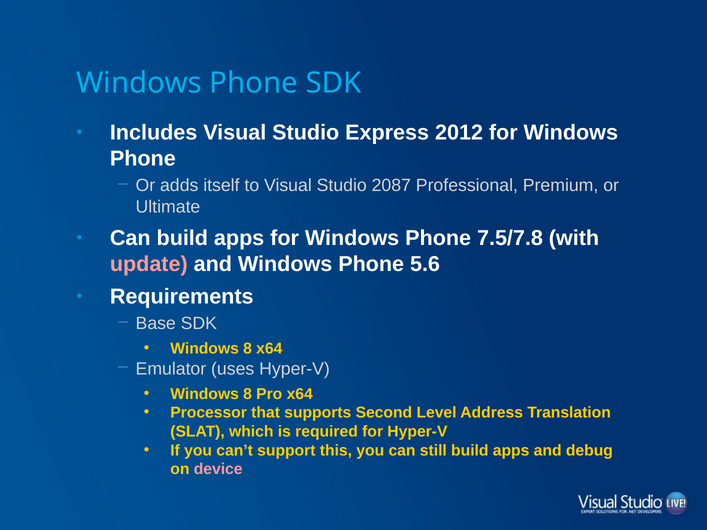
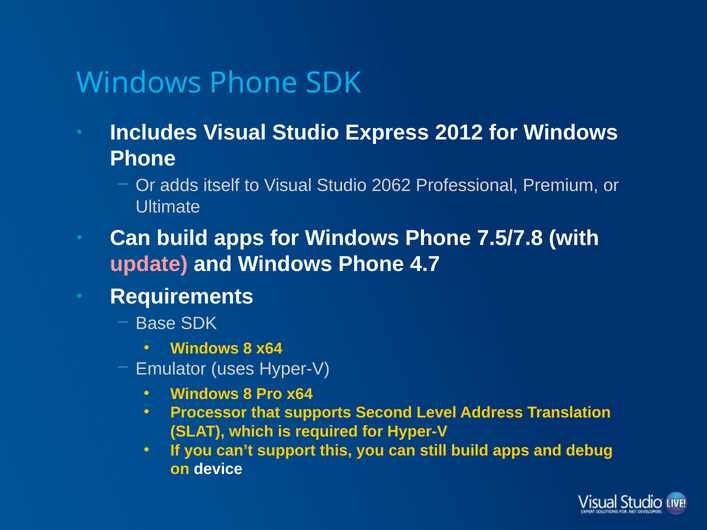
2087: 2087 -> 2062
5.6: 5.6 -> 4.7
device colour: pink -> white
